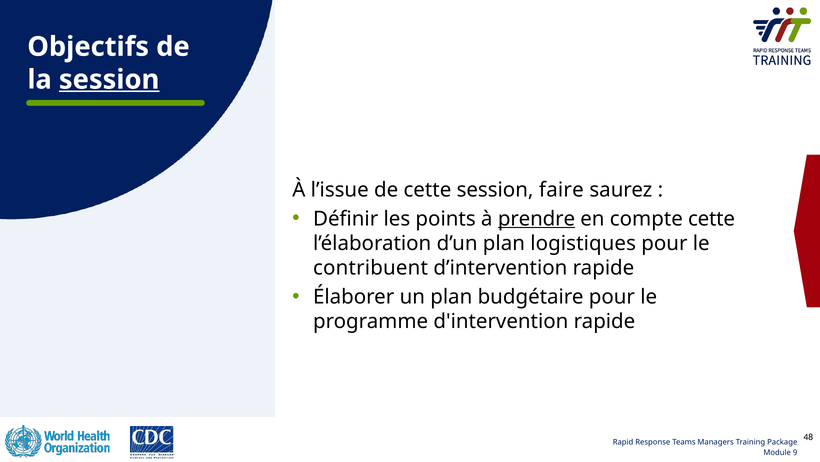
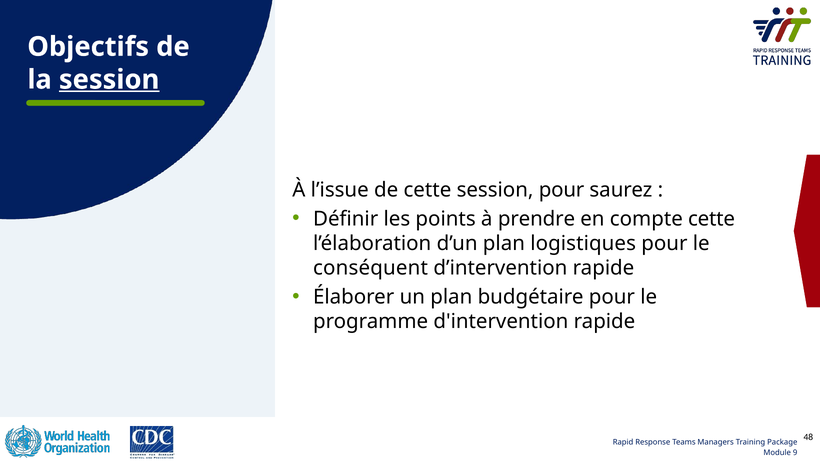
session faire: faire -> pour
prendre underline: present -> none
contribuent: contribuent -> conséquent
